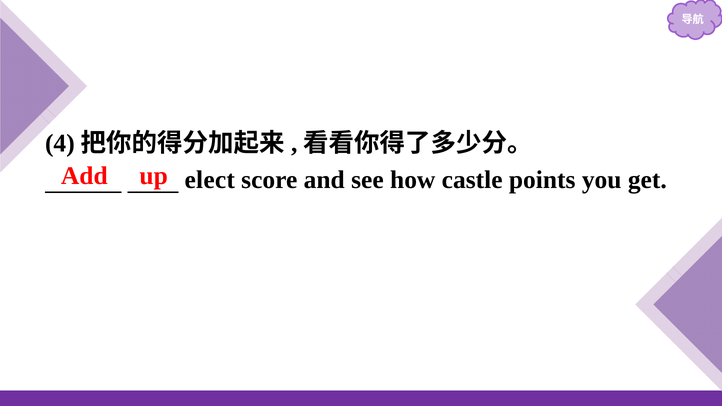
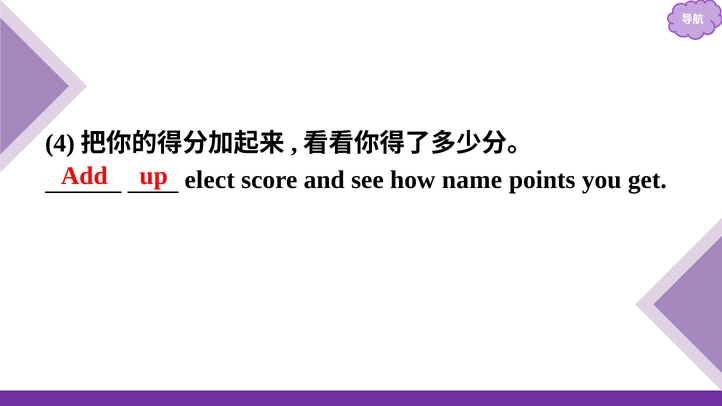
castle: castle -> name
